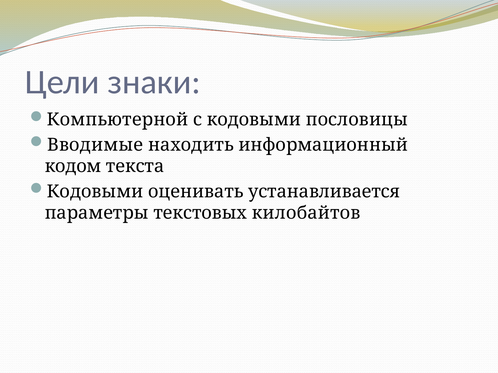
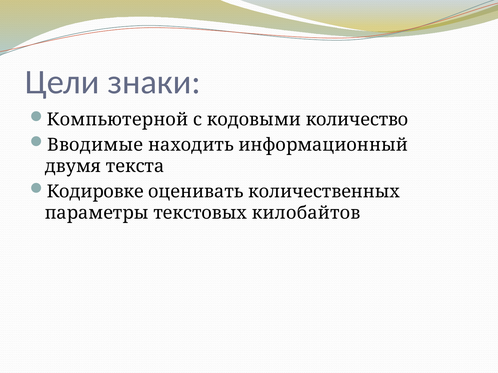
пословицы: пословицы -> количество
кодом: кодом -> двумя
Кодовыми at (95, 192): Кодовыми -> Кодировке
устанавливается: устанавливается -> количественных
